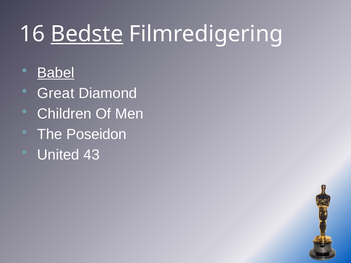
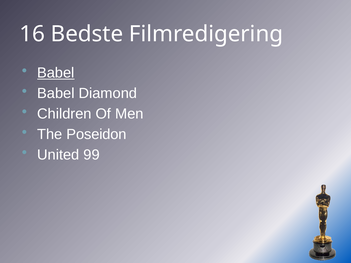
Bedste underline: present -> none
Great at (56, 93): Great -> Babel
43: 43 -> 99
